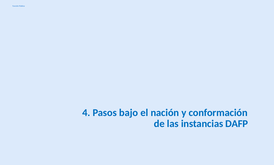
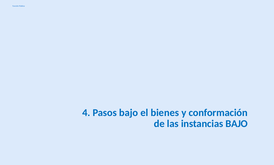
nación: nación -> bienes
instancias DAFP: DAFP -> BAJO
